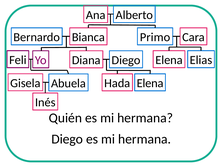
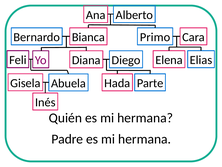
Hada Elena: Elena -> Parte
Diego at (67, 139): Diego -> Padre
